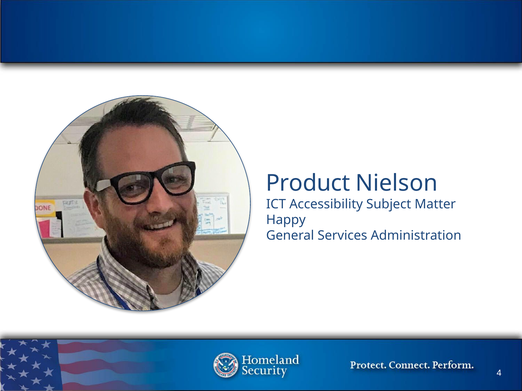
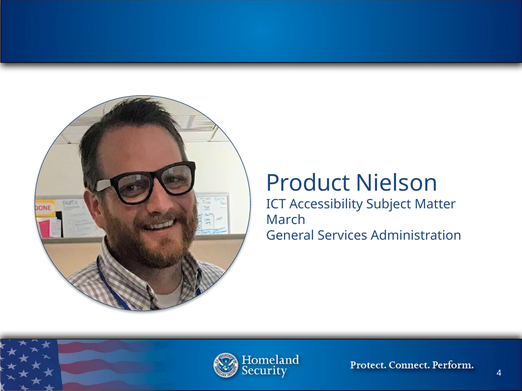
Happy: Happy -> March
